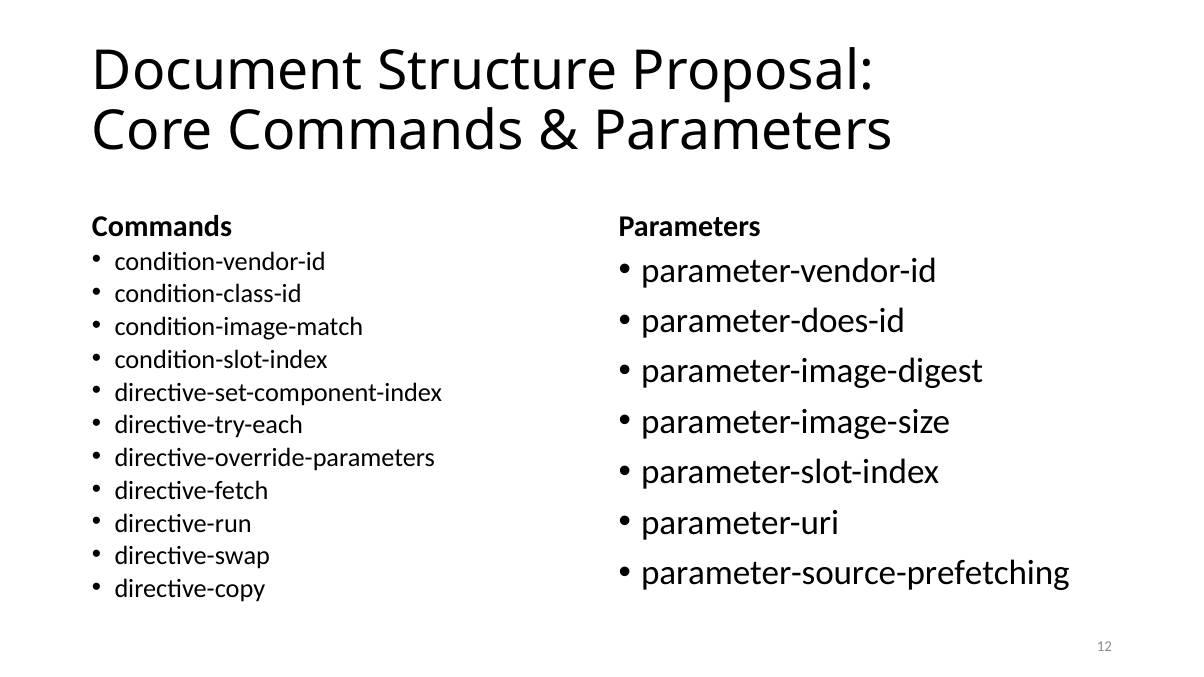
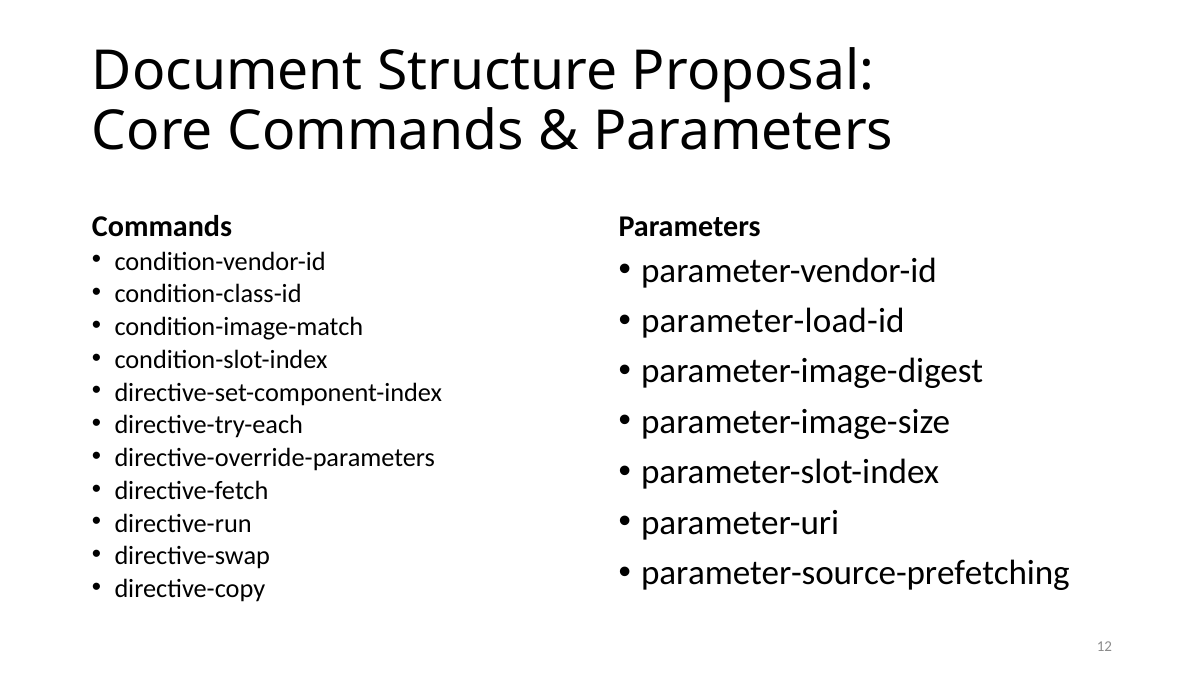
parameter-does-id: parameter-does-id -> parameter-load-id
